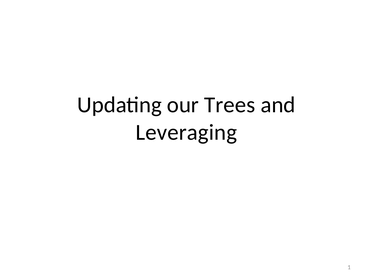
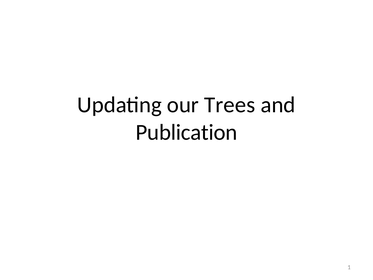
Leveraging: Leveraging -> Publication
